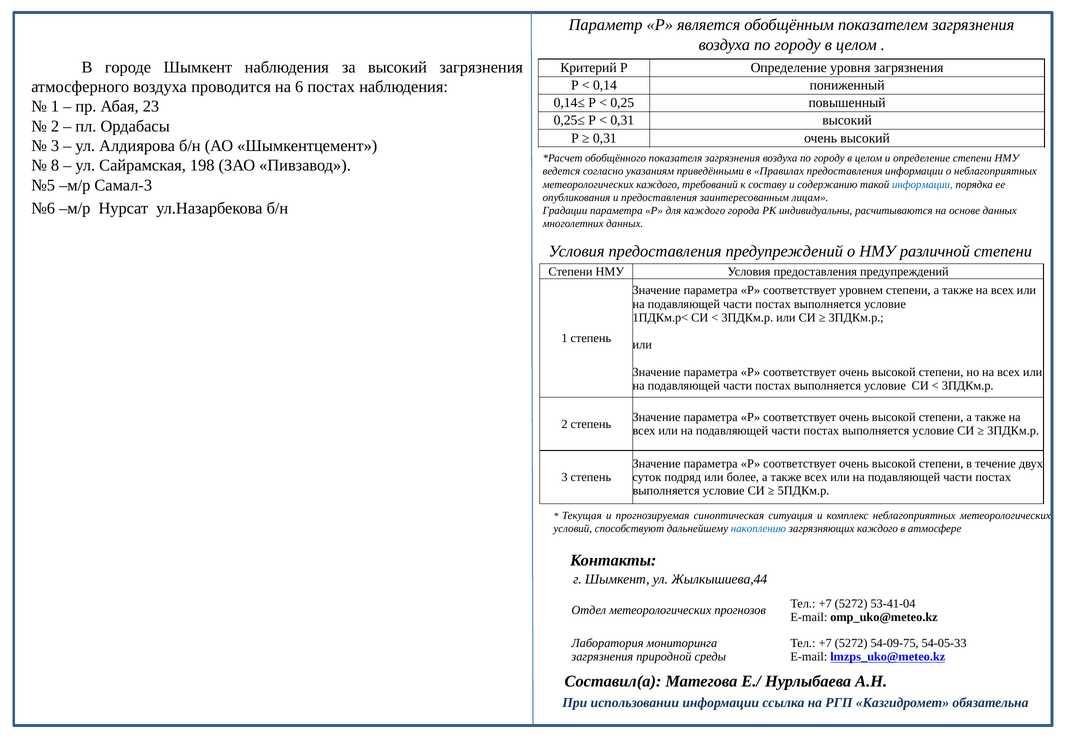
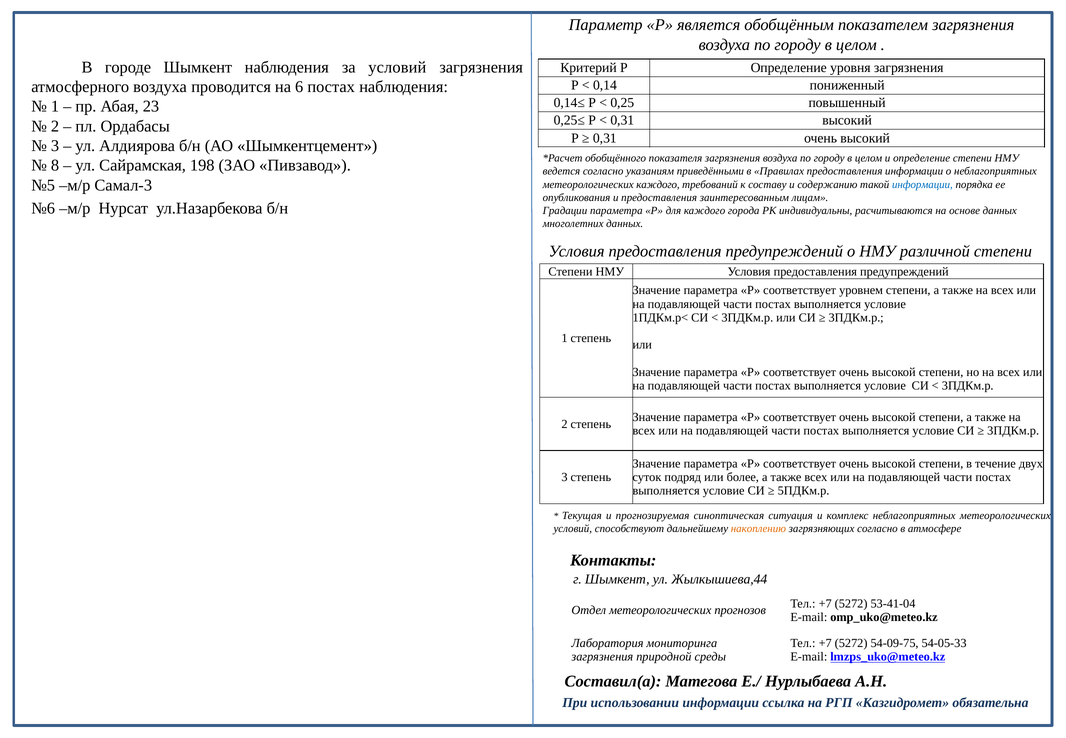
за высокий: высокий -> условий
накоплению colour: blue -> orange
загрязняющих каждого: каждого -> согласно
